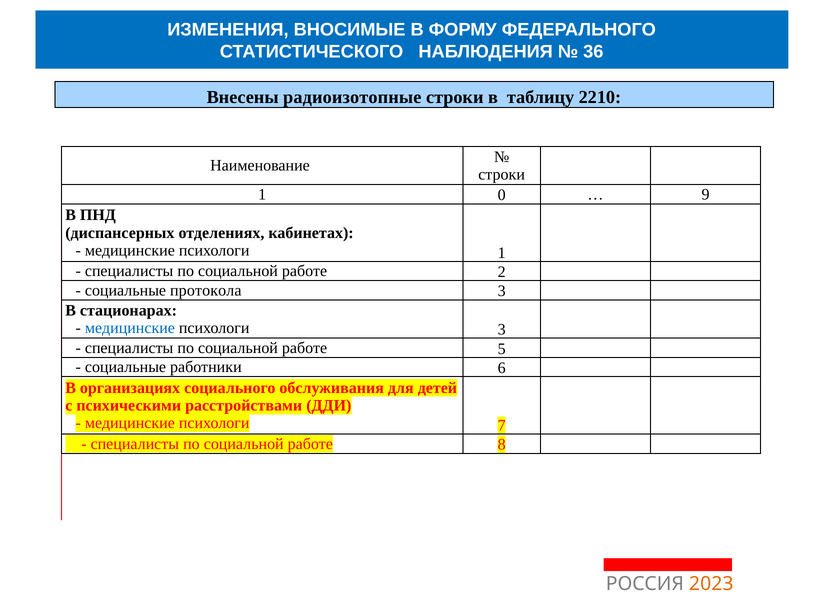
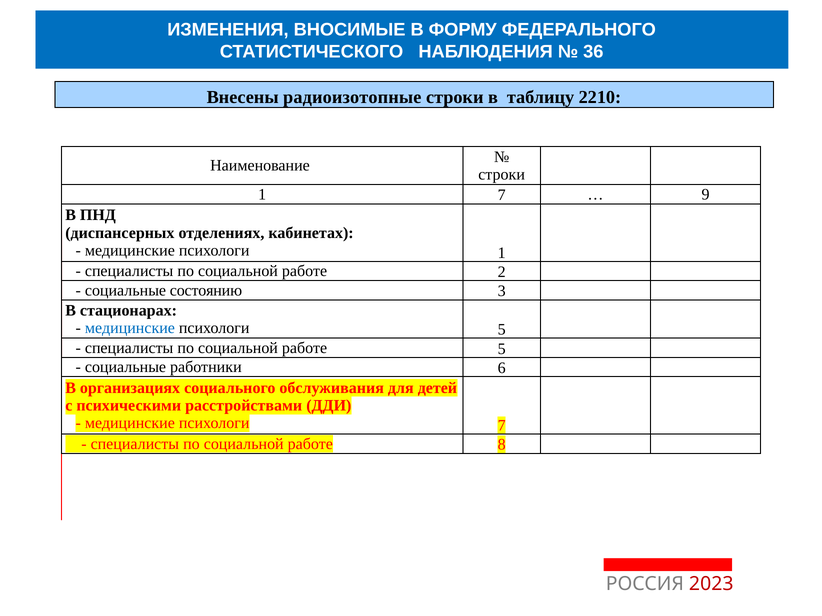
1 0: 0 -> 7
протокола: протокола -> состоянию
психологи 3: 3 -> 5
2023 colour: orange -> red
